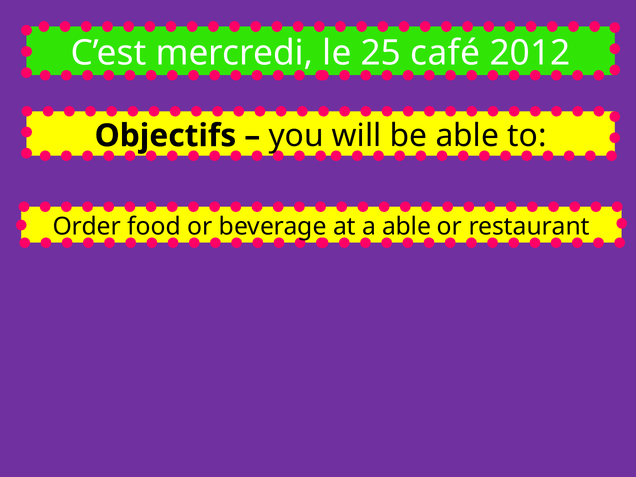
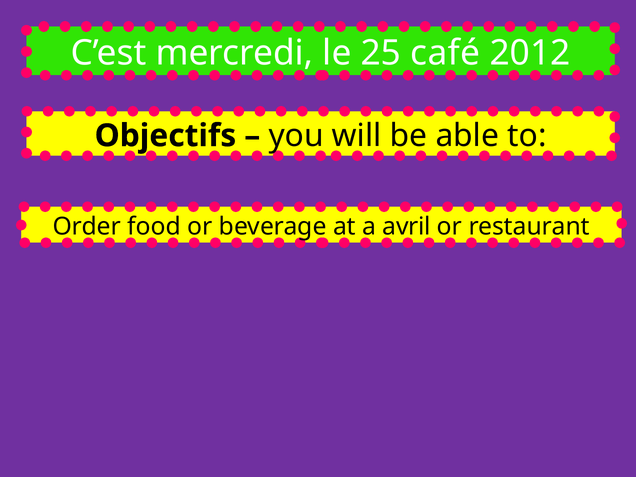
a able: able -> avril
